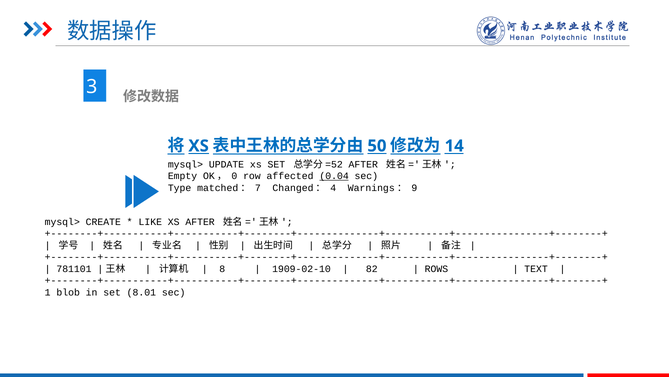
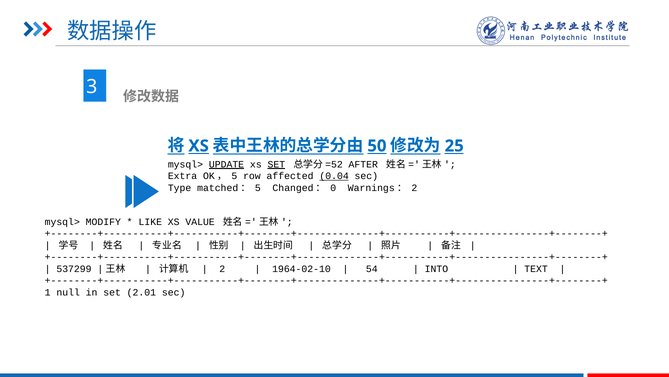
14: 14 -> 25
UPDATE underline: none -> present
SET at (276, 164) underline: none -> present
Empty: Empty -> Extra
OK， 0: 0 -> 5
matched： 7: 7 -> 5
4: 4 -> 0
Warnings： 9: 9 -> 2
CREATE: CREATE -> MODIFY
XS AFTER: AFTER -> VALUE
781101: 781101 -> 537299
8 at (222, 269): 8 -> 2
1909-02-10: 1909-02-10 -> 1964-02-10
82: 82 -> 54
ROWS: ROWS -> INTO
blob: blob -> null
8.01: 8.01 -> 2.01
